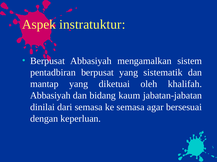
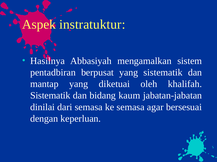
Berpusat at (48, 61): Berpusat -> Hasilnya
Abbasiyah at (50, 96): Abbasiyah -> Sistematik
